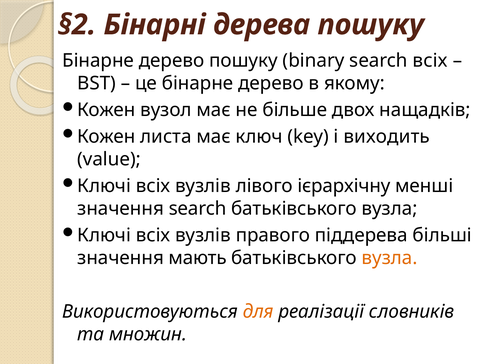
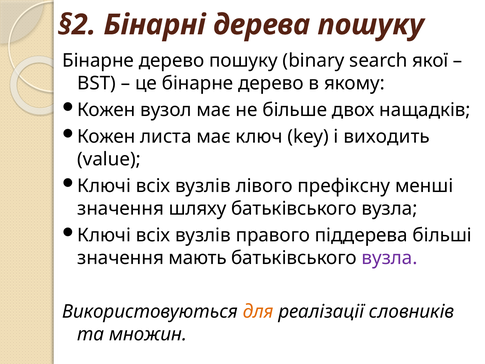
search всіх: всіх -> якої
ієрархічну: ієрархічну -> префіксну
значення search: search -> шляху
вузла at (390, 258) colour: orange -> purple
